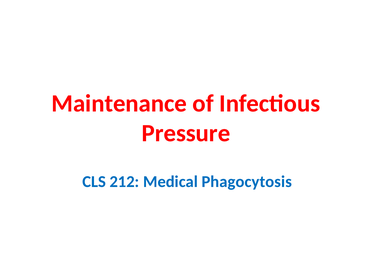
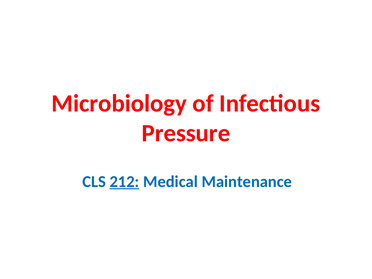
Maintenance: Maintenance -> Microbiology
212 underline: none -> present
Phagocytosis: Phagocytosis -> Maintenance
